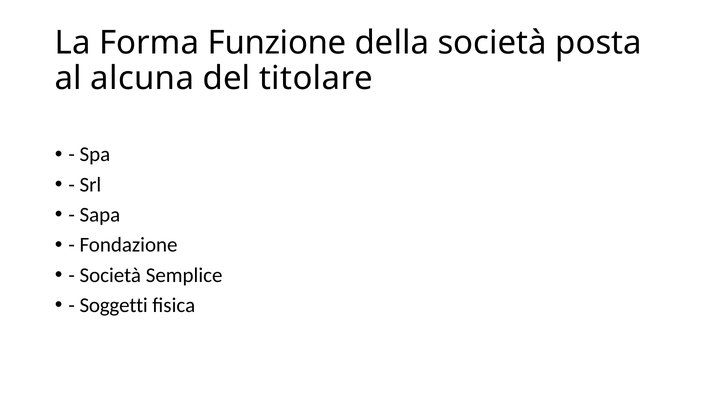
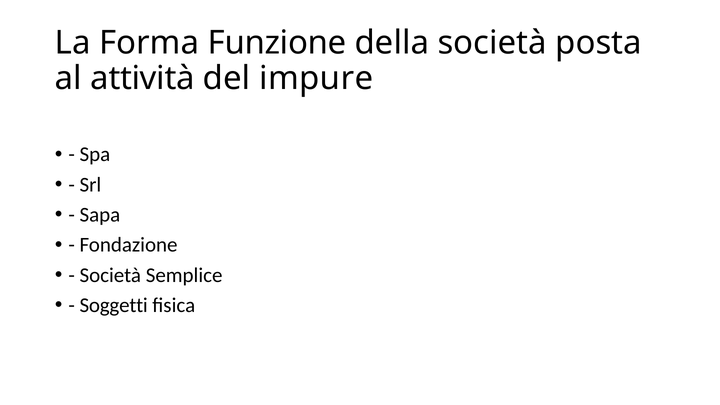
alcuna: alcuna -> attività
titolare: titolare -> impure
